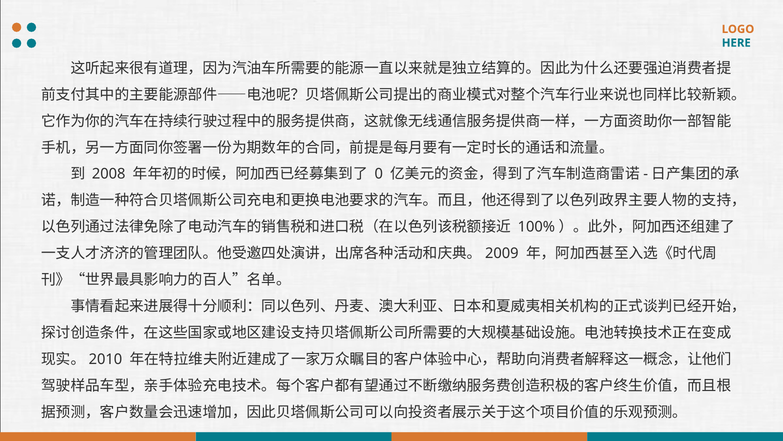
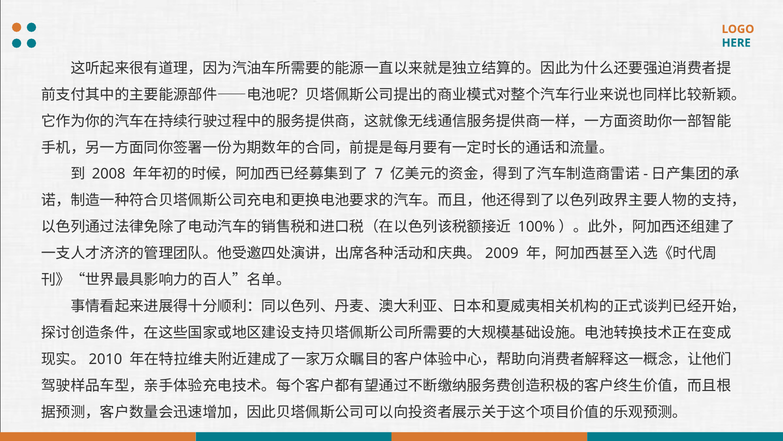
0: 0 -> 7
